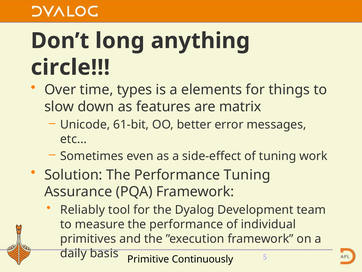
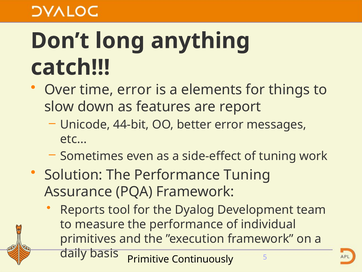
circle: circle -> catch
time types: types -> error
matrix: matrix -> report
61-bit: 61-bit -> 44-bit
Reliably: Reliably -> Reports
